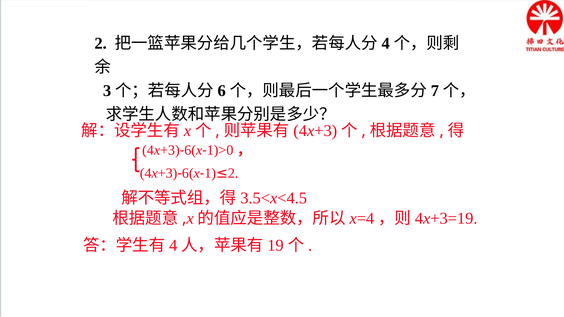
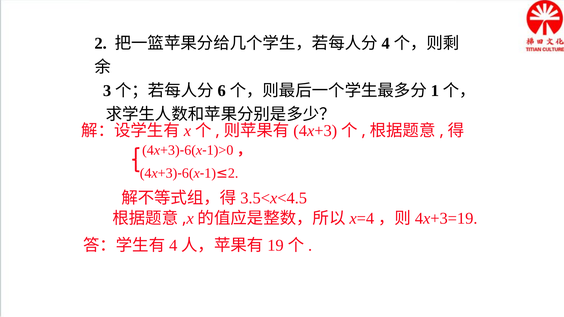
7: 7 -> 1
